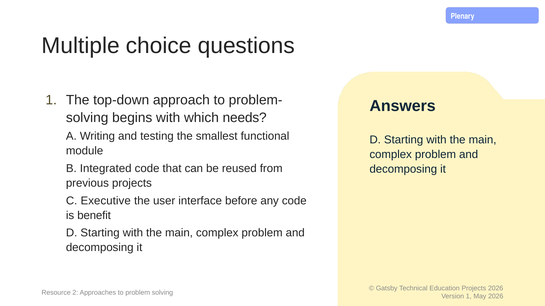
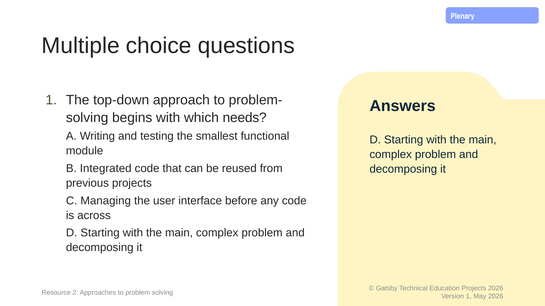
Executive: Executive -> Managing
benefit: benefit -> across
